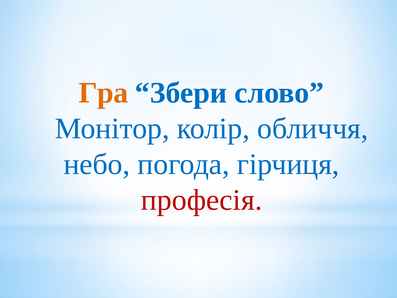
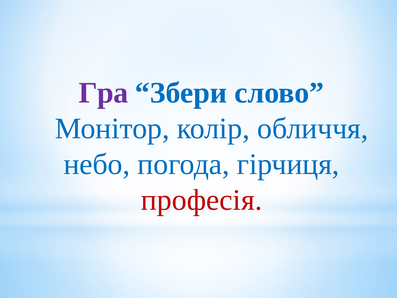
Гра colour: orange -> purple
